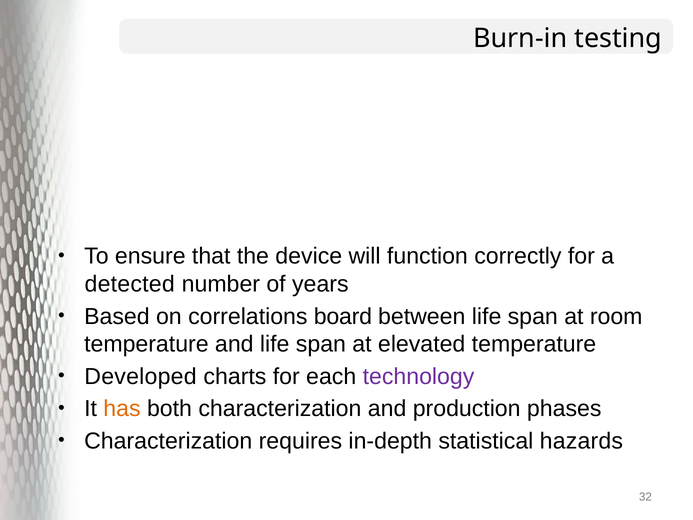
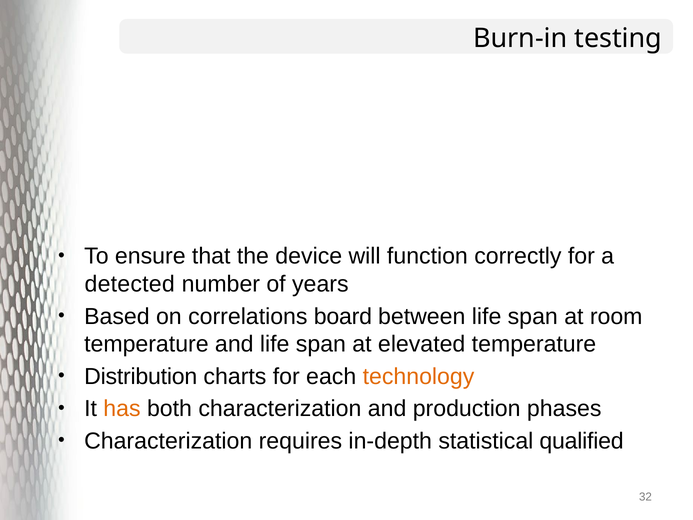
Developed: Developed -> Distribution
technology colour: purple -> orange
hazards: hazards -> qualified
